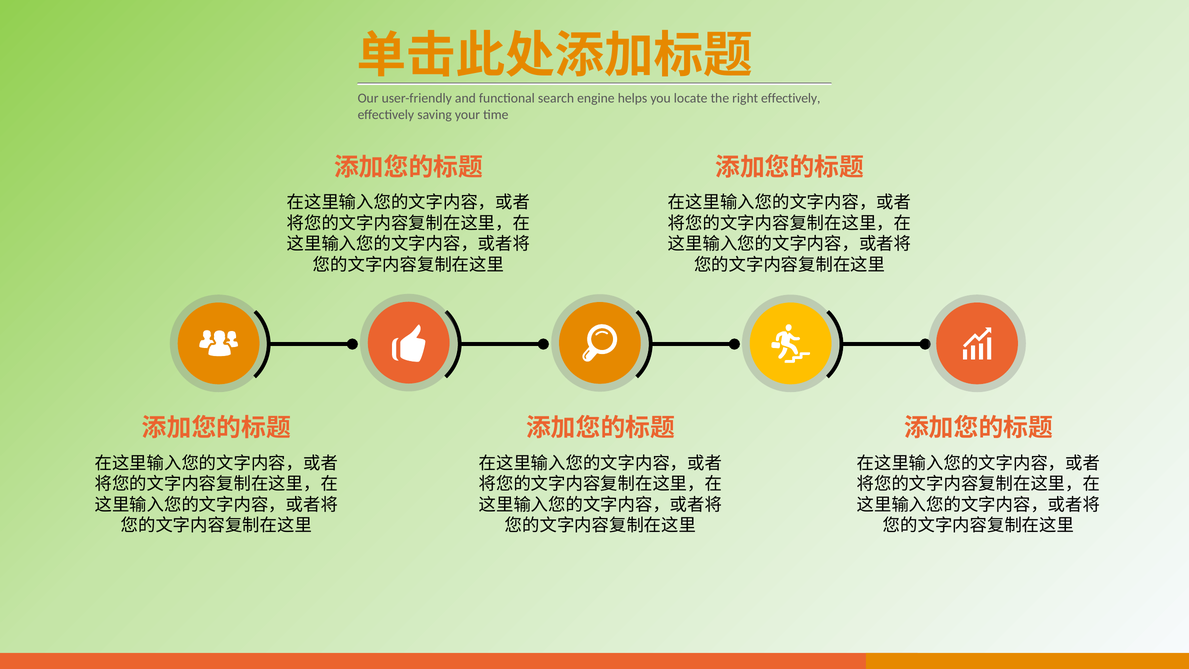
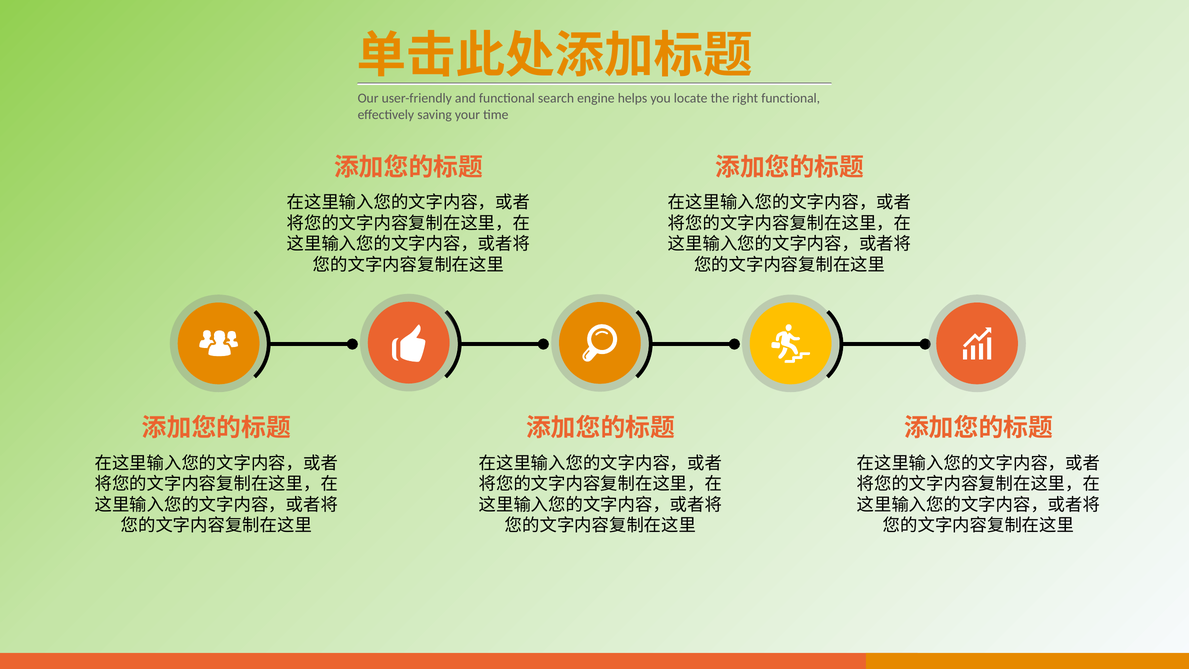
right effectively: effectively -> functional
